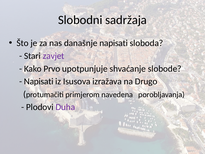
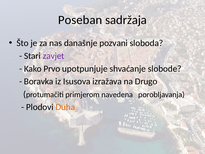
Slobodni: Slobodni -> Poseban
današnje napisati: napisati -> pozvani
Napisati at (39, 81): Napisati -> Boravka
Duha colour: purple -> orange
